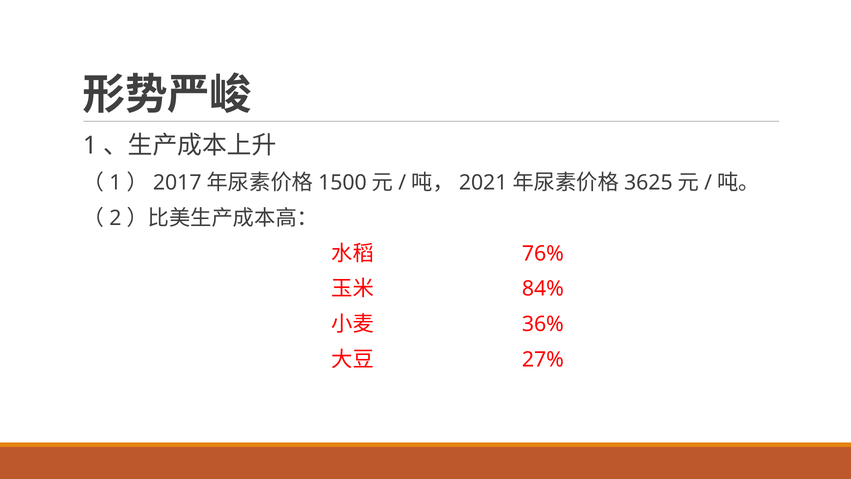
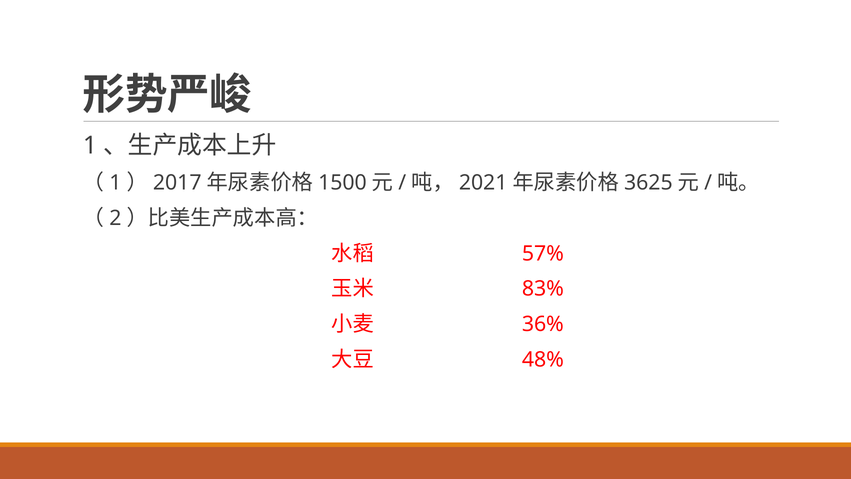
76%: 76% -> 57%
84%: 84% -> 83%
27%: 27% -> 48%
